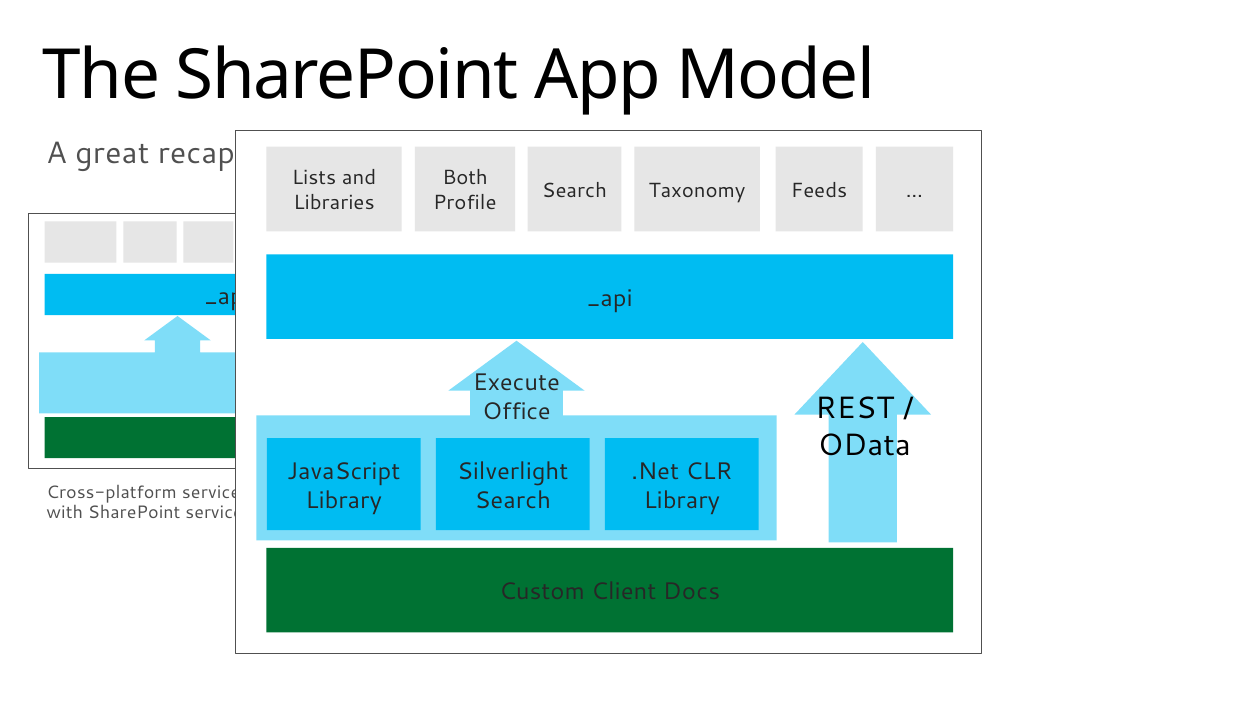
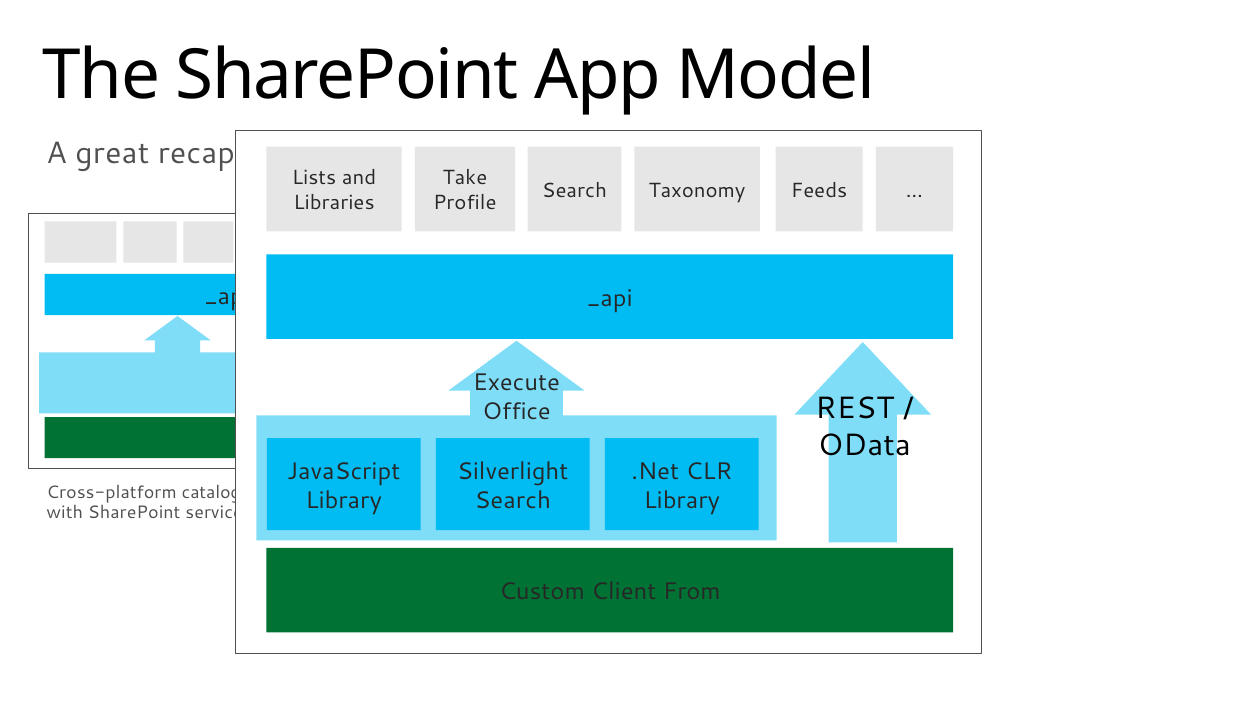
Both: Both -> Take
service: service -> catalog
Docs: Docs -> From
